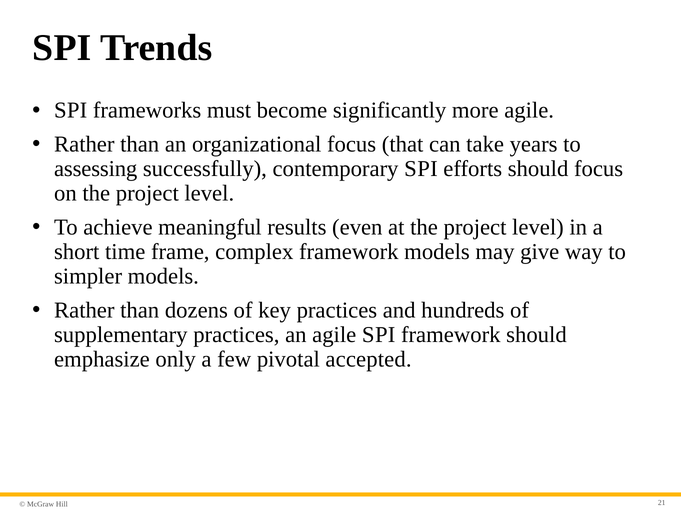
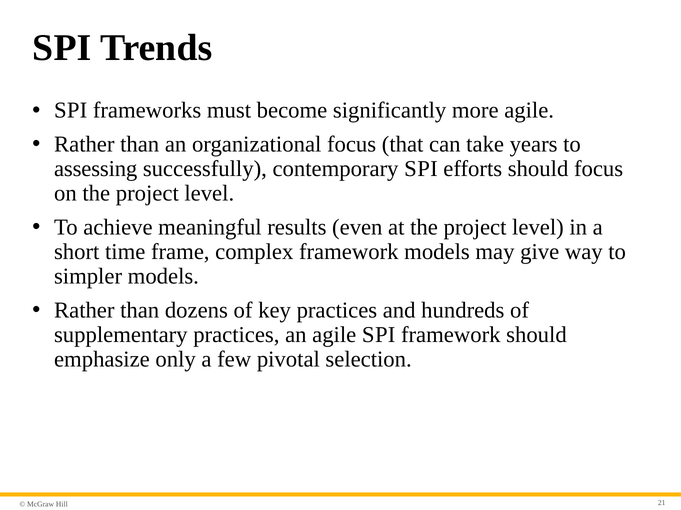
accepted: accepted -> selection
